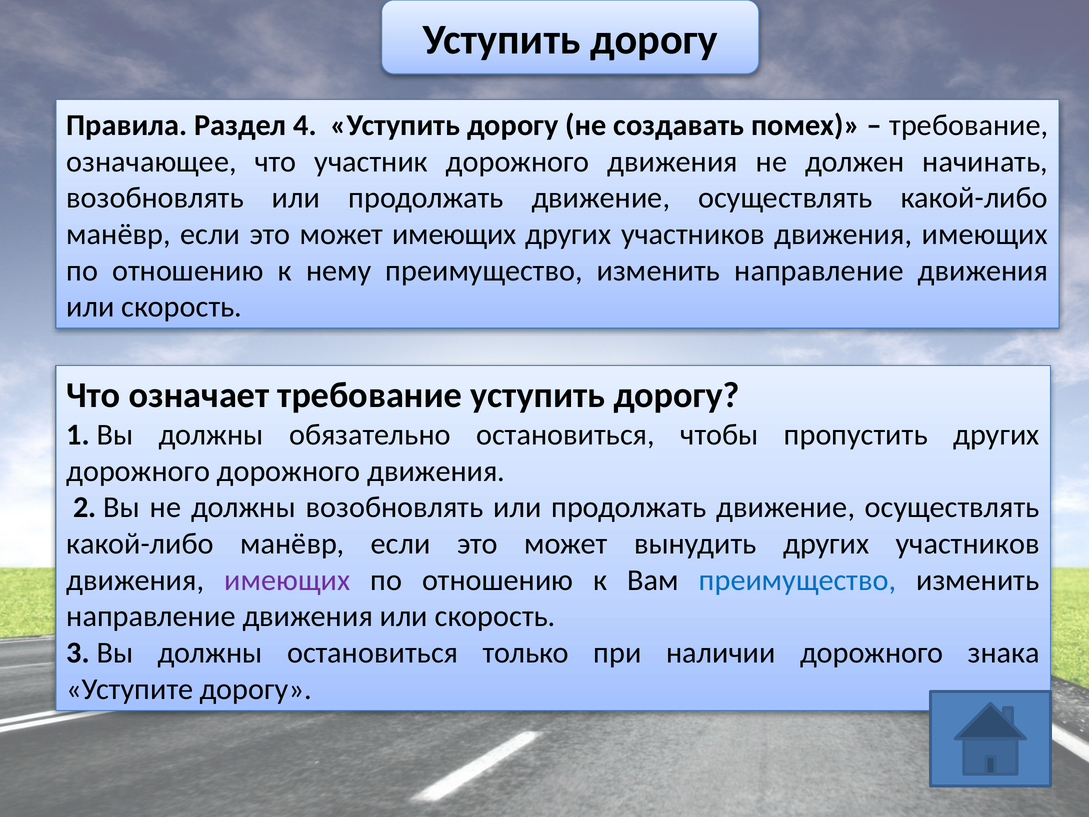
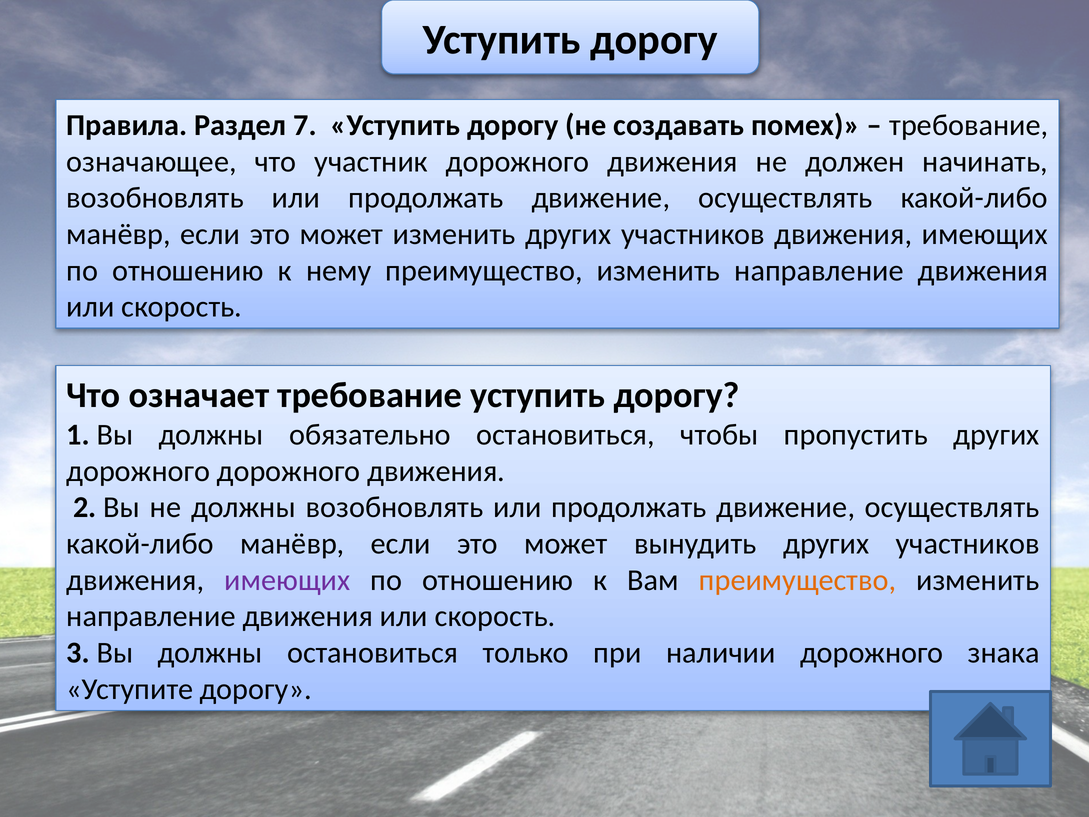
4: 4 -> 7
может имеющих: имеющих -> изменить
преимущество at (798, 580) colour: blue -> orange
